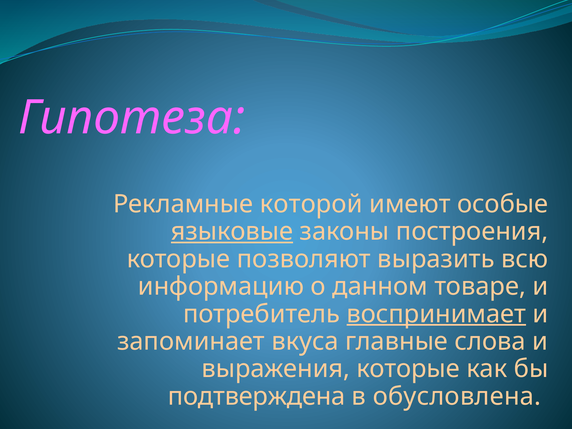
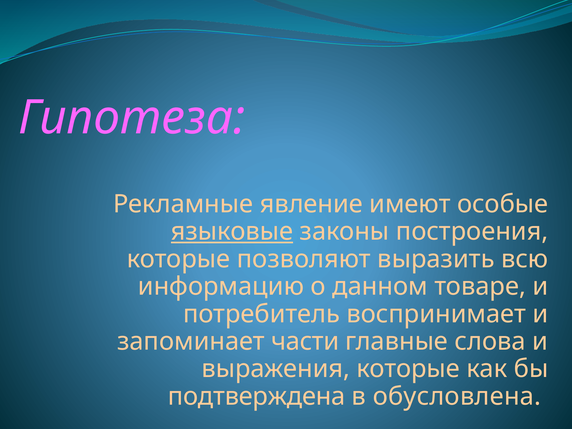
которой: которой -> явление
воспринимает underline: present -> none
вкуса: вкуса -> части
